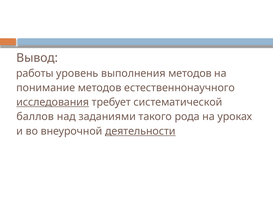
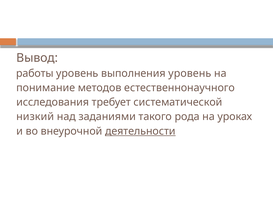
выполнения методов: методов -> уровень
исследования underline: present -> none
баллов: баллов -> низкий
